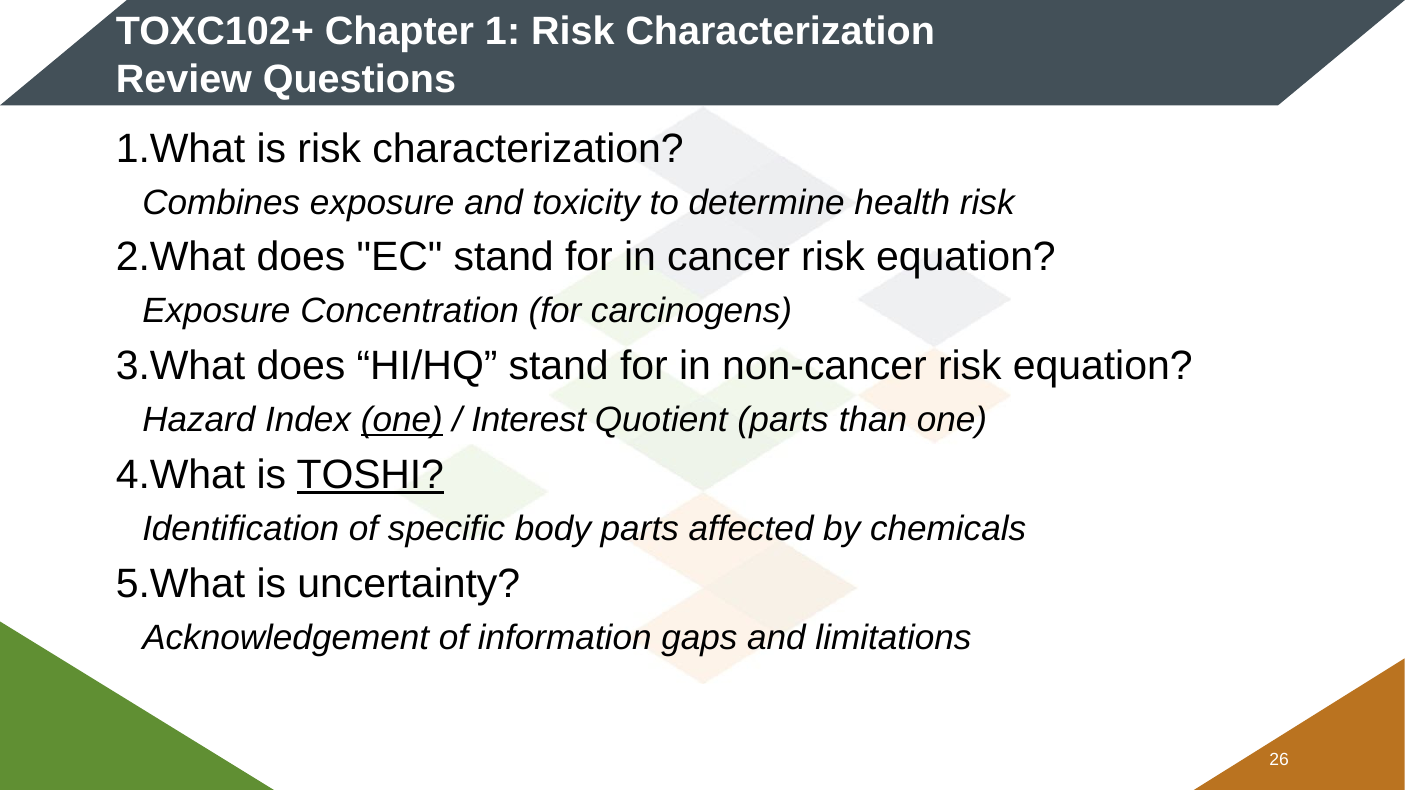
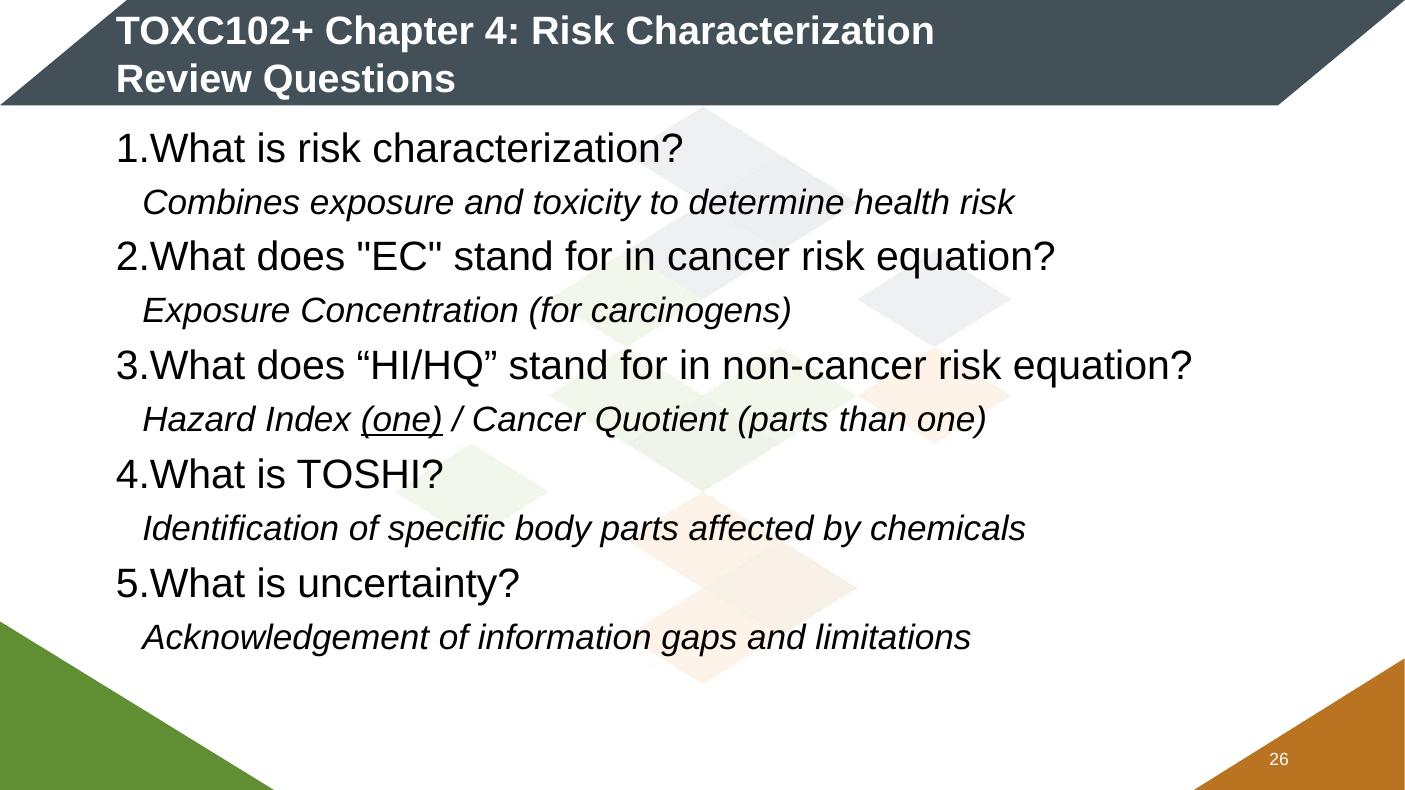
1: 1 -> 4
Interest at (529, 420): Interest -> Cancer
TOSHI underline: present -> none
